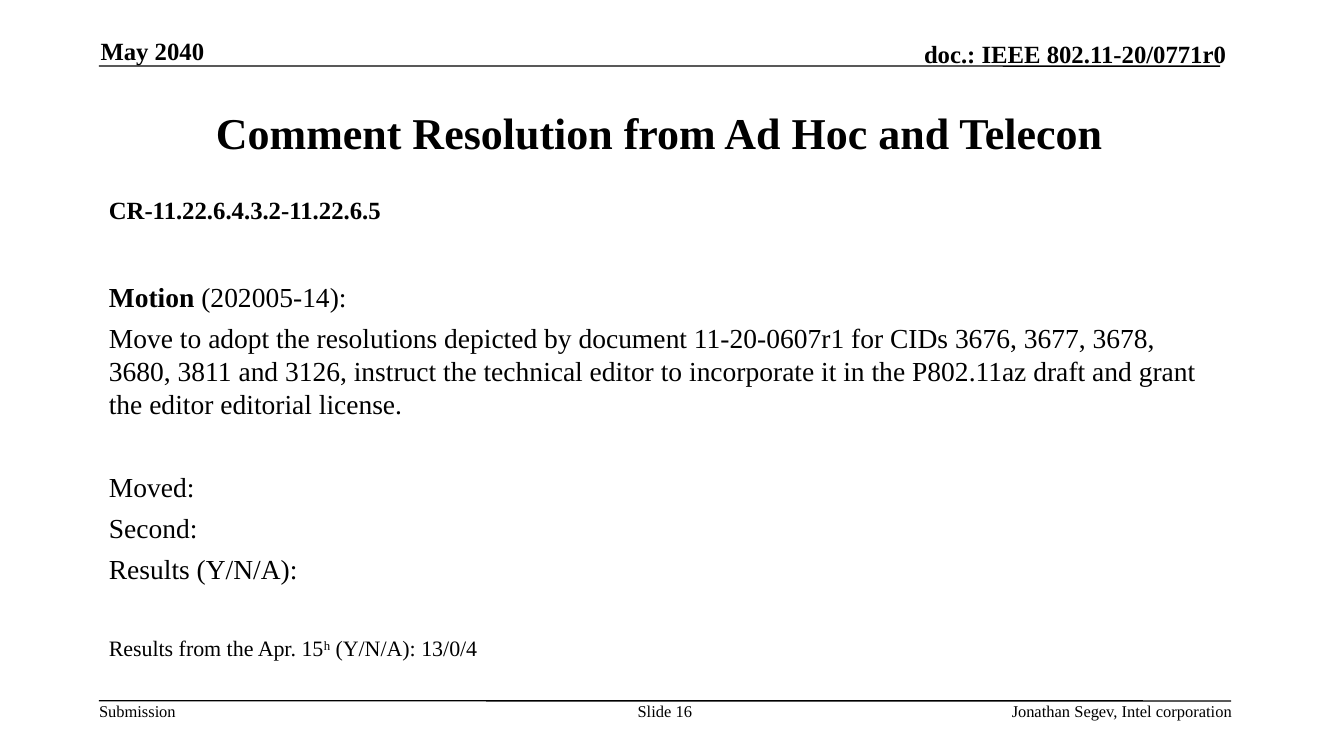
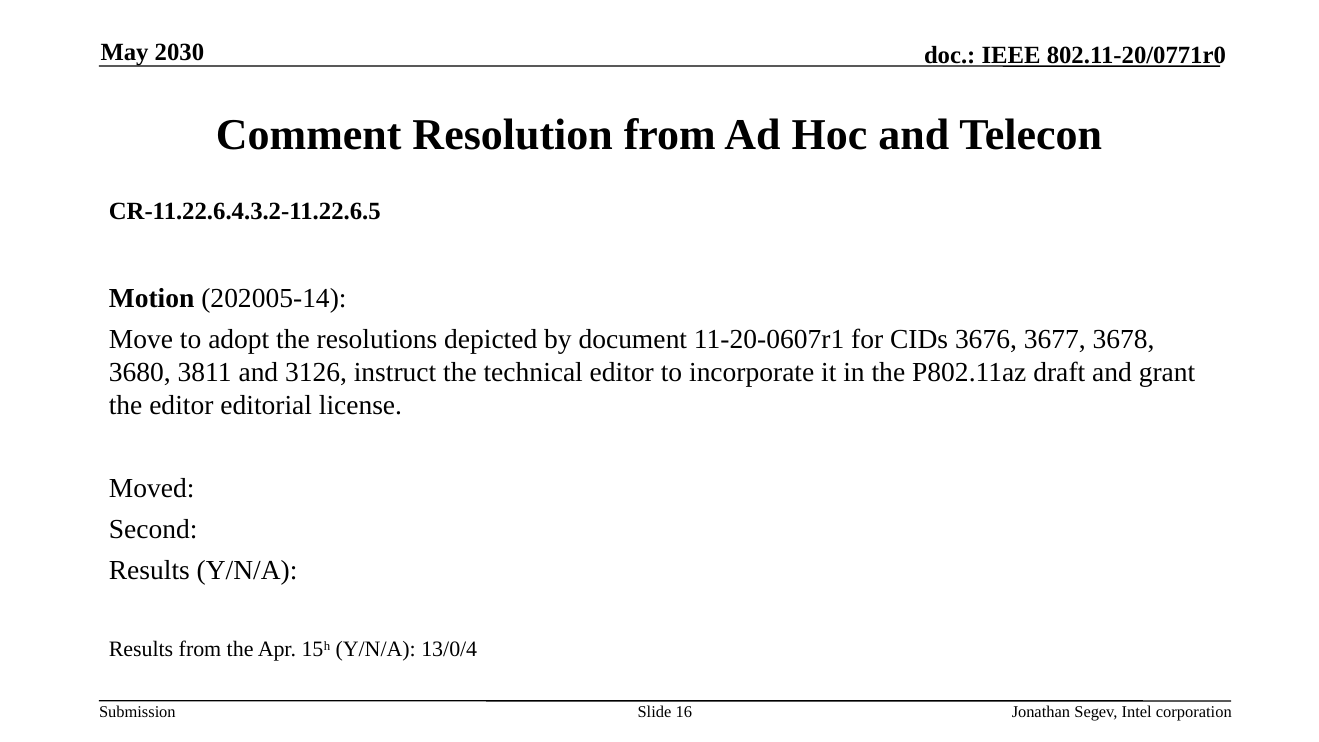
2040: 2040 -> 2030
